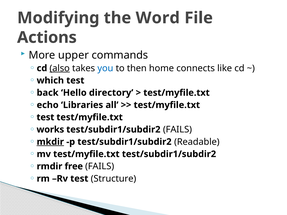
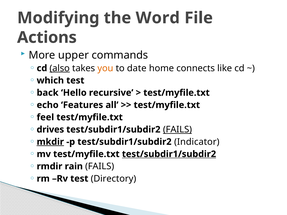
you colour: blue -> orange
then: then -> date
directory: directory -> recursive
Libraries: Libraries -> Features
test at (45, 117): test -> feel
works: works -> drives
FAILS at (177, 130) underline: none -> present
Readable: Readable -> Indicator
test/subdir1/subdir2 at (169, 154) underline: none -> present
free: free -> rain
Structure: Structure -> Directory
